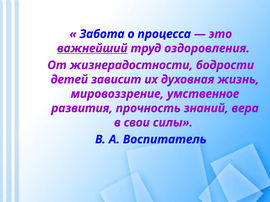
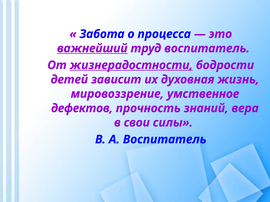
труд оздоровления: оздоровления -> воспитатель
жизнерадостности underline: none -> present
развития: развития -> дефектов
